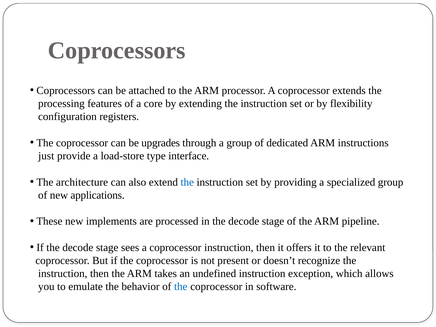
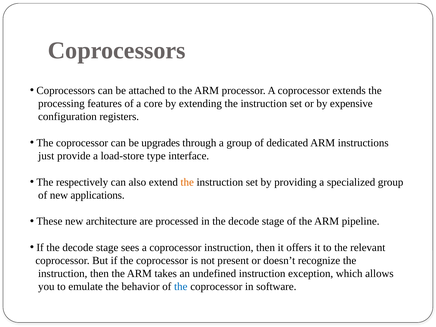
flexibility: flexibility -> expensive
architecture: architecture -> respectively
the at (187, 182) colour: blue -> orange
implements: implements -> architecture
